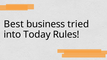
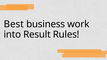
tried: tried -> work
Today: Today -> Result
